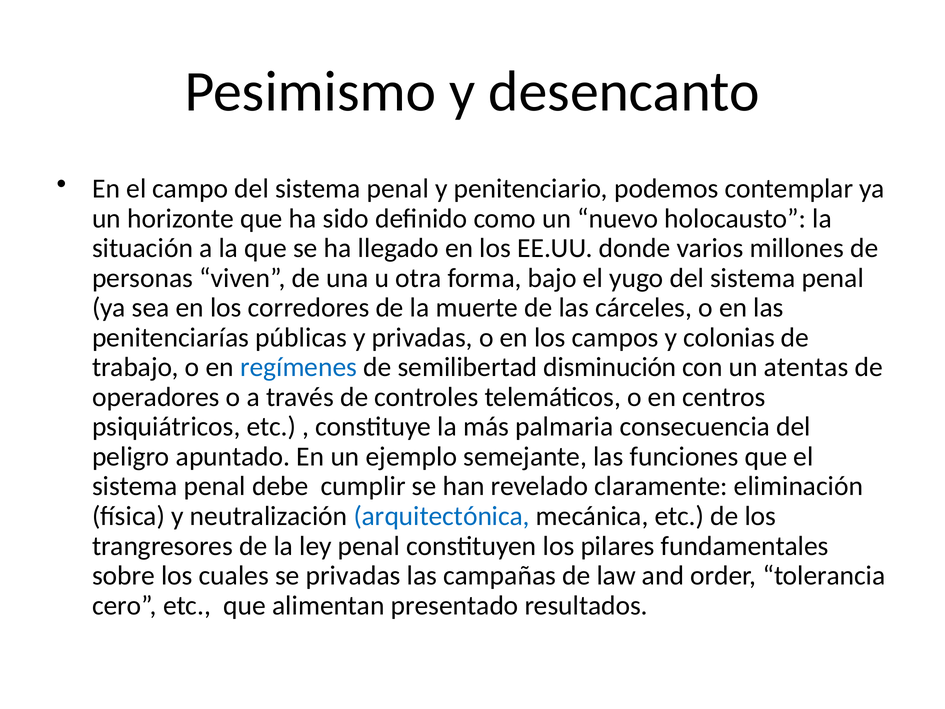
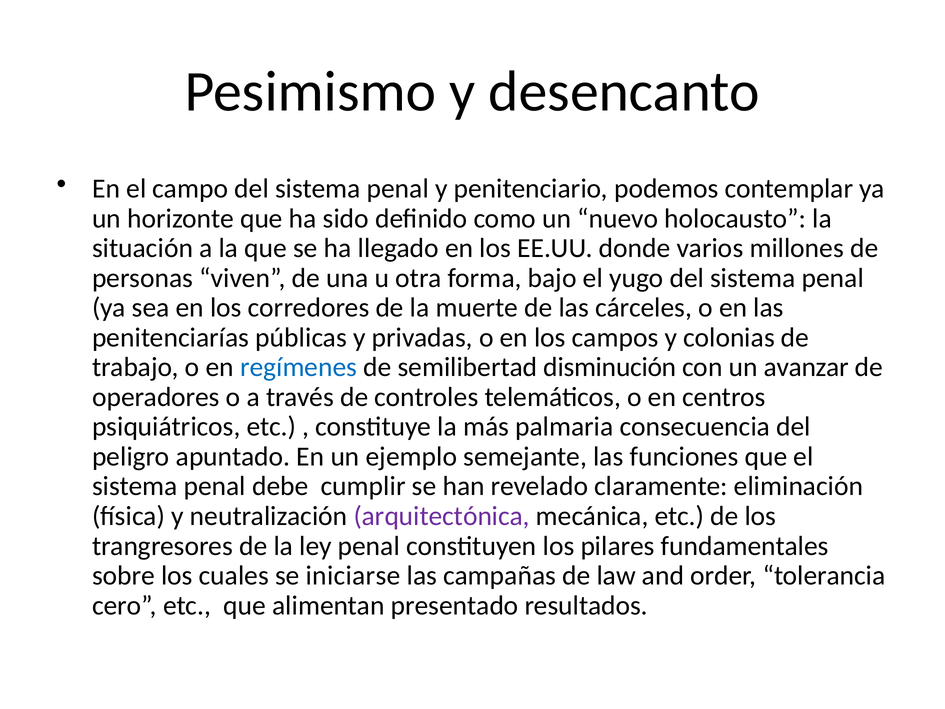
atentas: atentas -> avanzar
arquitectónica colour: blue -> purple
se privadas: privadas -> iniciarse
